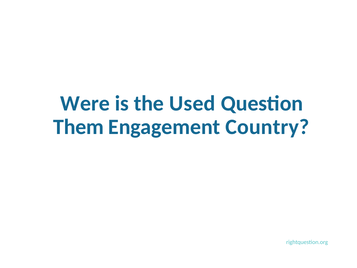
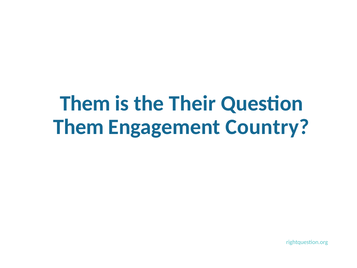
Were at (85, 103): Were -> Them
Used: Used -> Their
